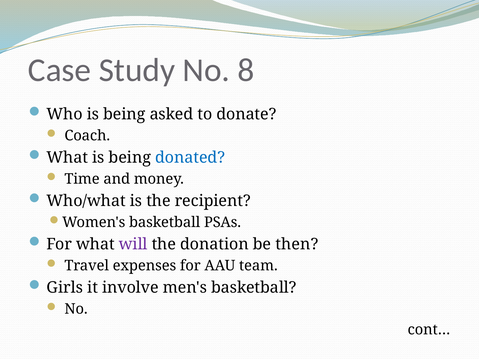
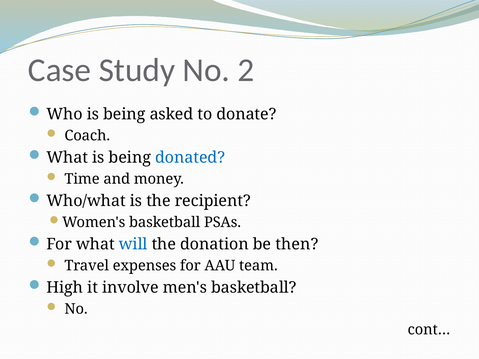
8: 8 -> 2
will colour: purple -> blue
Girls: Girls -> High
